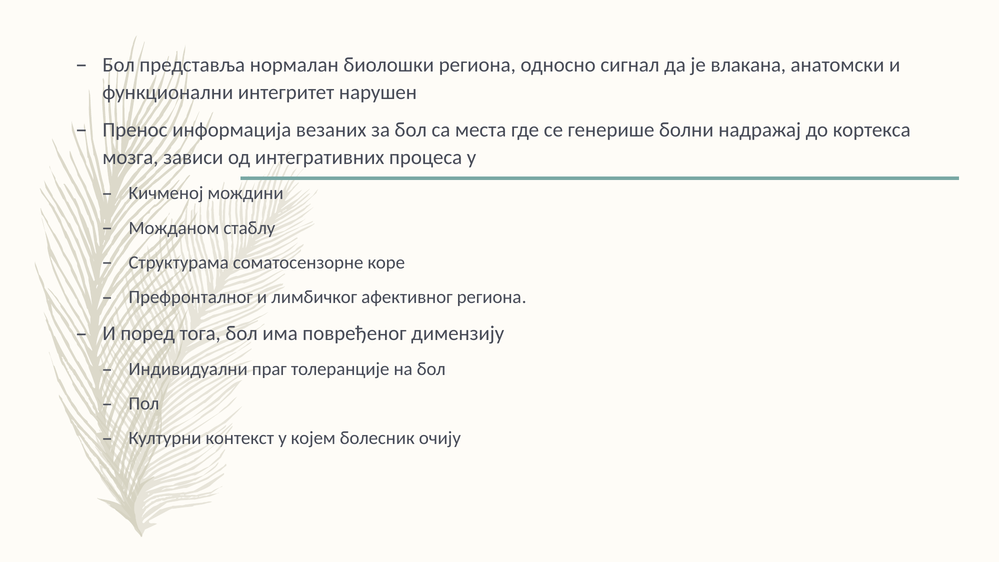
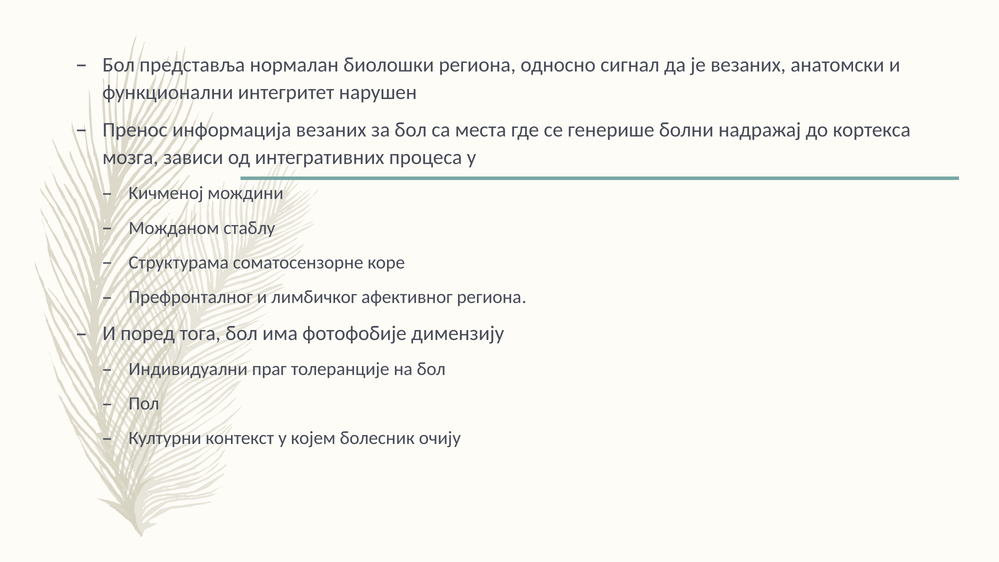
је влакана: влакана -> везаних
повређеног: повређеног -> фотофобије
